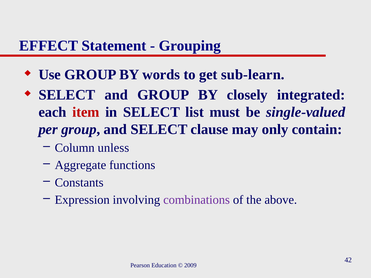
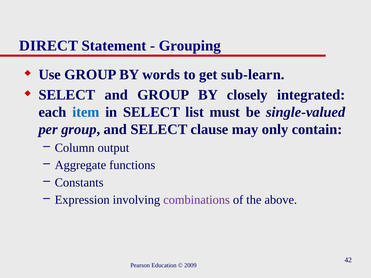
EFFECT: EFFECT -> DIRECT
item colour: red -> blue
unless: unless -> output
